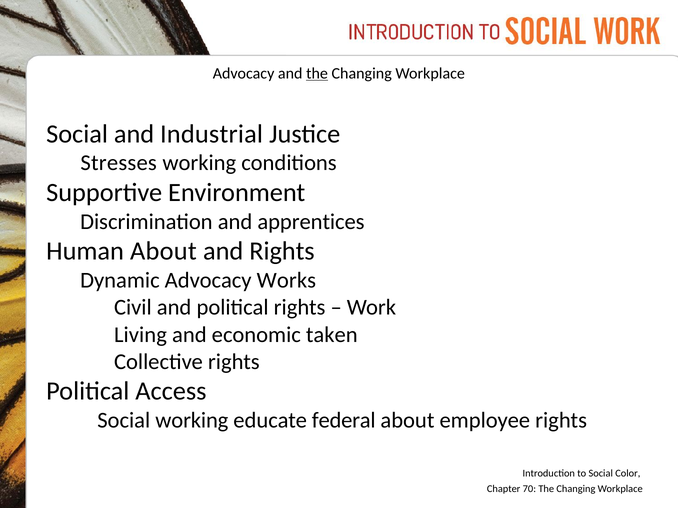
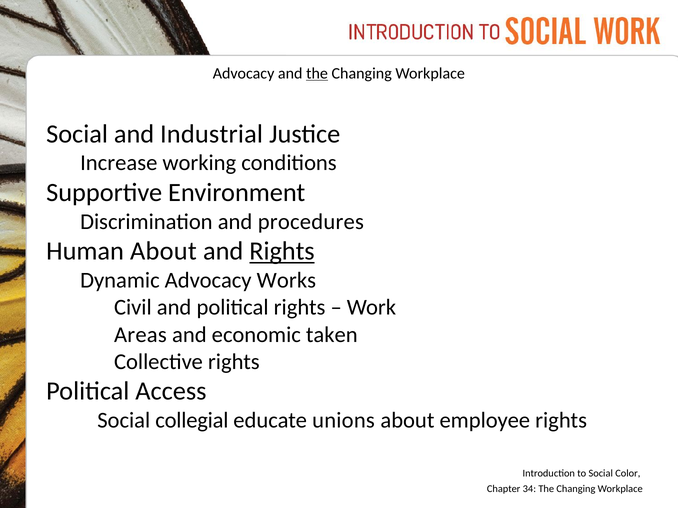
Stresses: Stresses -> Increase
apprentices: apprentices -> procedures
Rights at (282, 252) underline: none -> present
Living: Living -> Areas
Social working: working -> collegial
federal: federal -> unions
70: 70 -> 34
